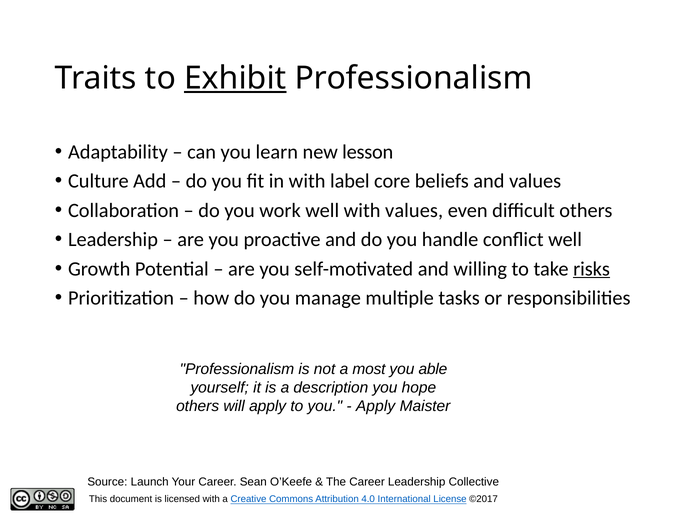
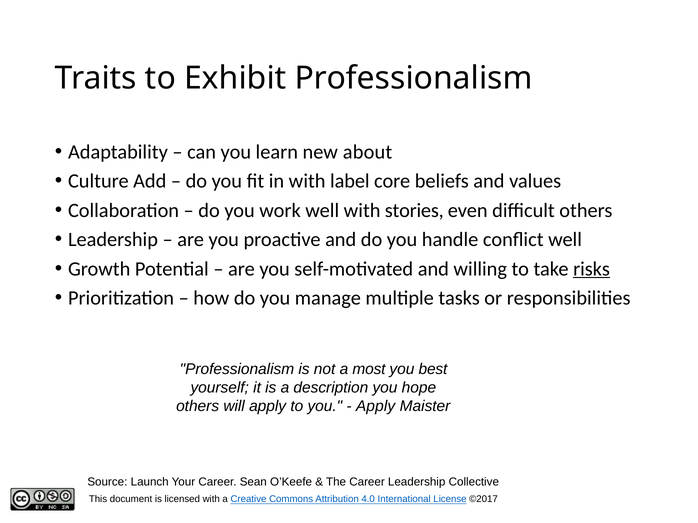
Exhibit underline: present -> none
lesson: lesson -> about
with values: values -> stories
able: able -> best
